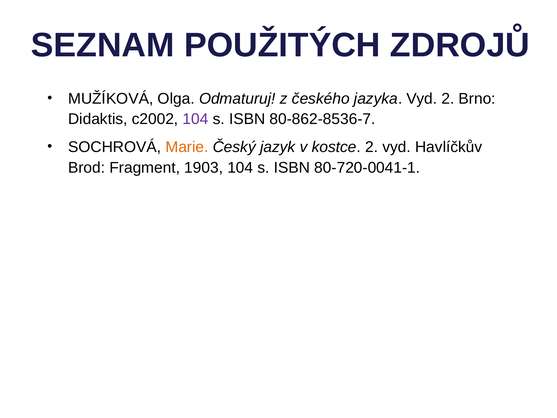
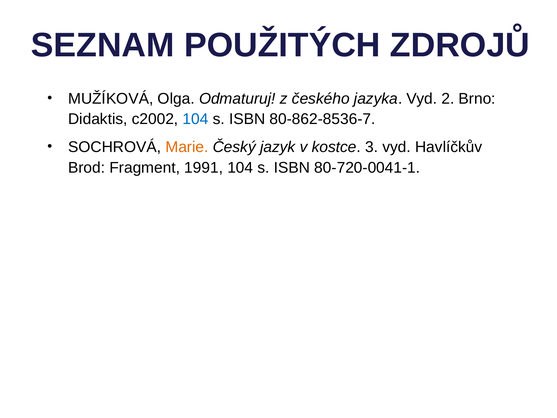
104 at (196, 119) colour: purple -> blue
kostce 2: 2 -> 3
1903: 1903 -> 1991
